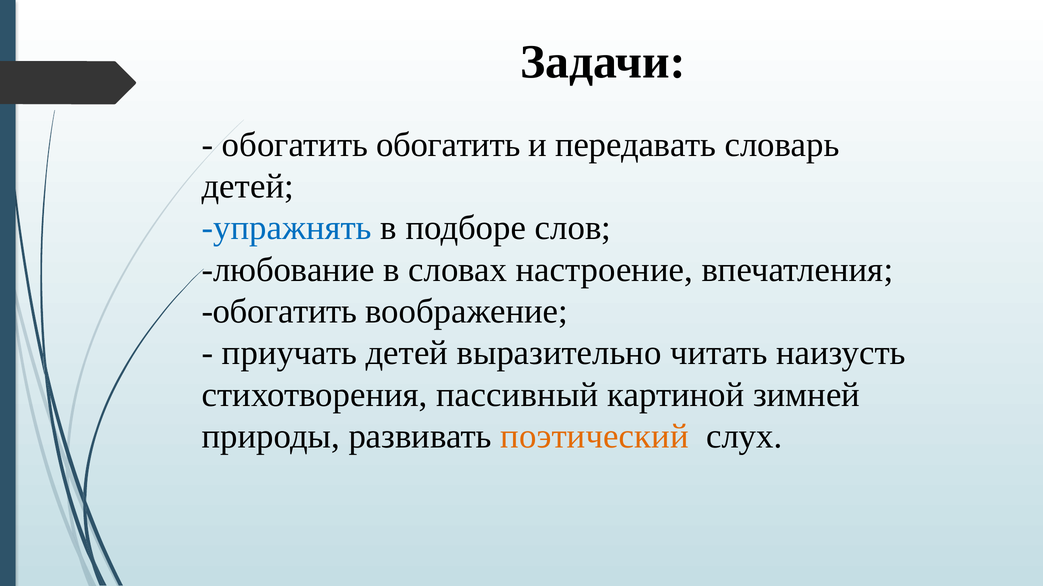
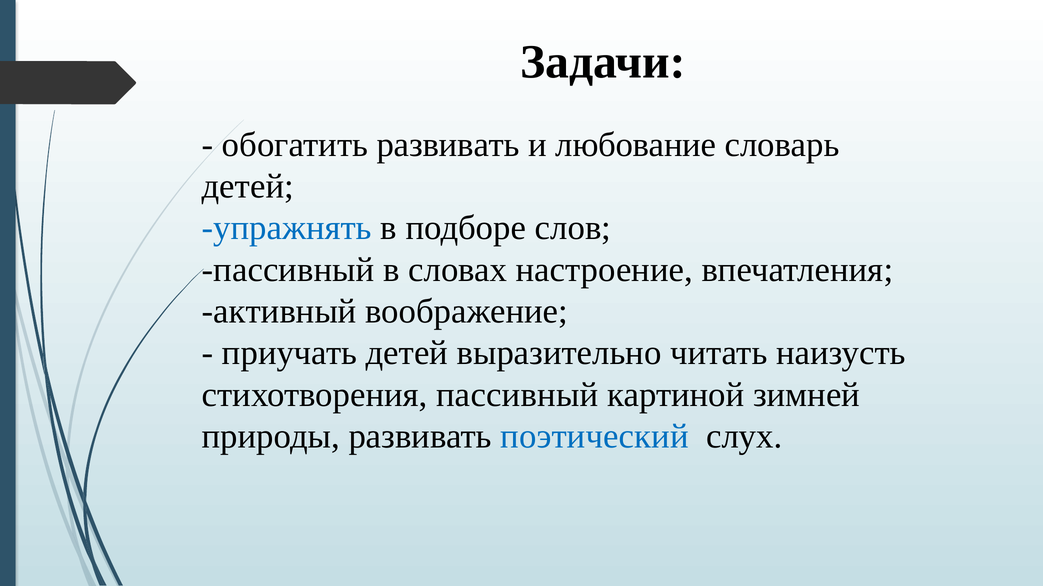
обогатить обогатить: обогатить -> развивать
передавать: передавать -> любование
любование at (288, 270): любование -> пассивный
обогатить at (279, 312): обогатить -> активный
поэтический colour: orange -> blue
